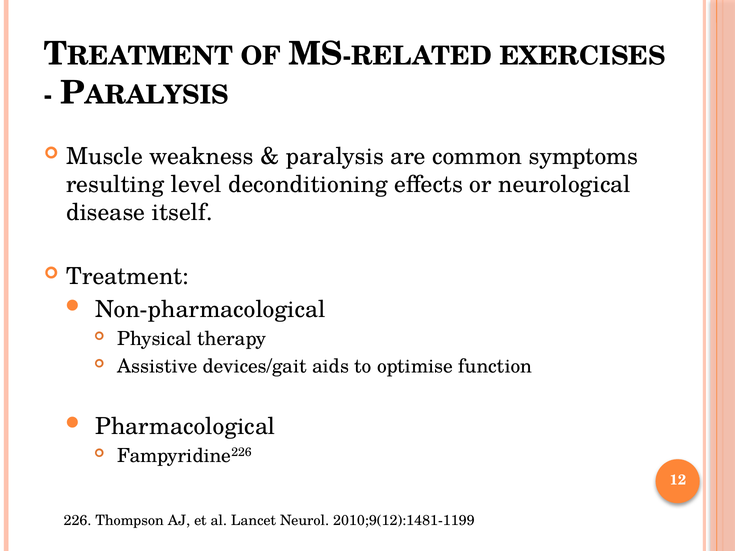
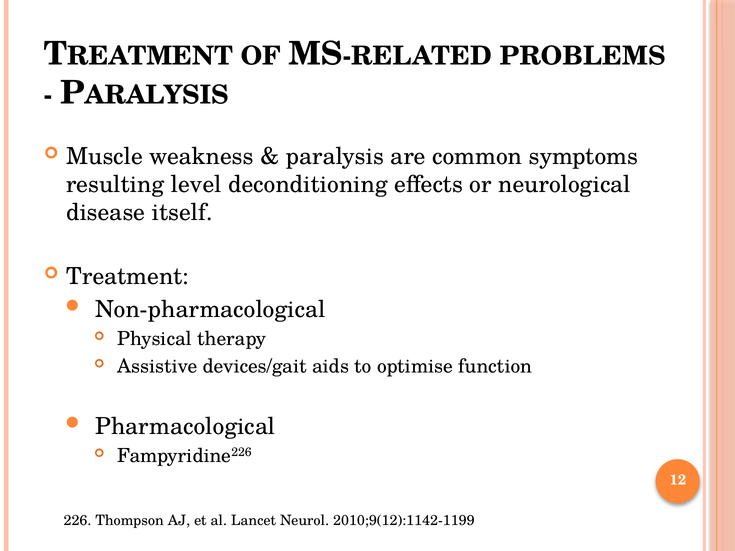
EXERCISES: EXERCISES -> PROBLEMS
2010;9(12):1481-1199: 2010;9(12):1481-1199 -> 2010;9(12):1142-1199
